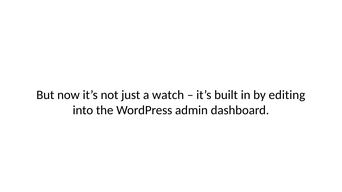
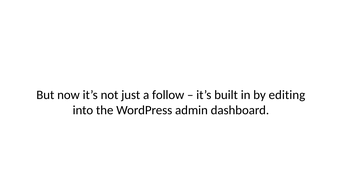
watch: watch -> follow
